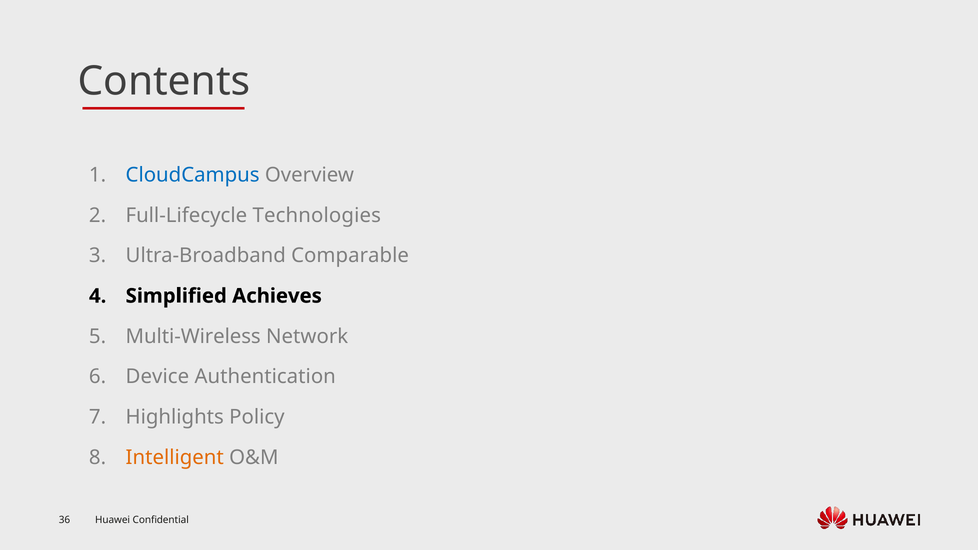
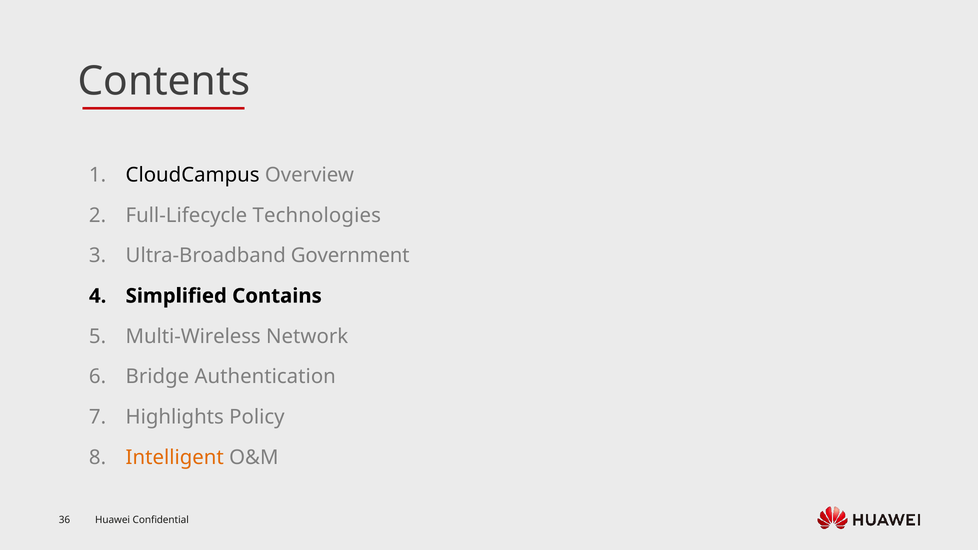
CloudCampus colour: blue -> black
Comparable: Comparable -> Government
Achieves: Achieves -> Contains
Device: Device -> Bridge
